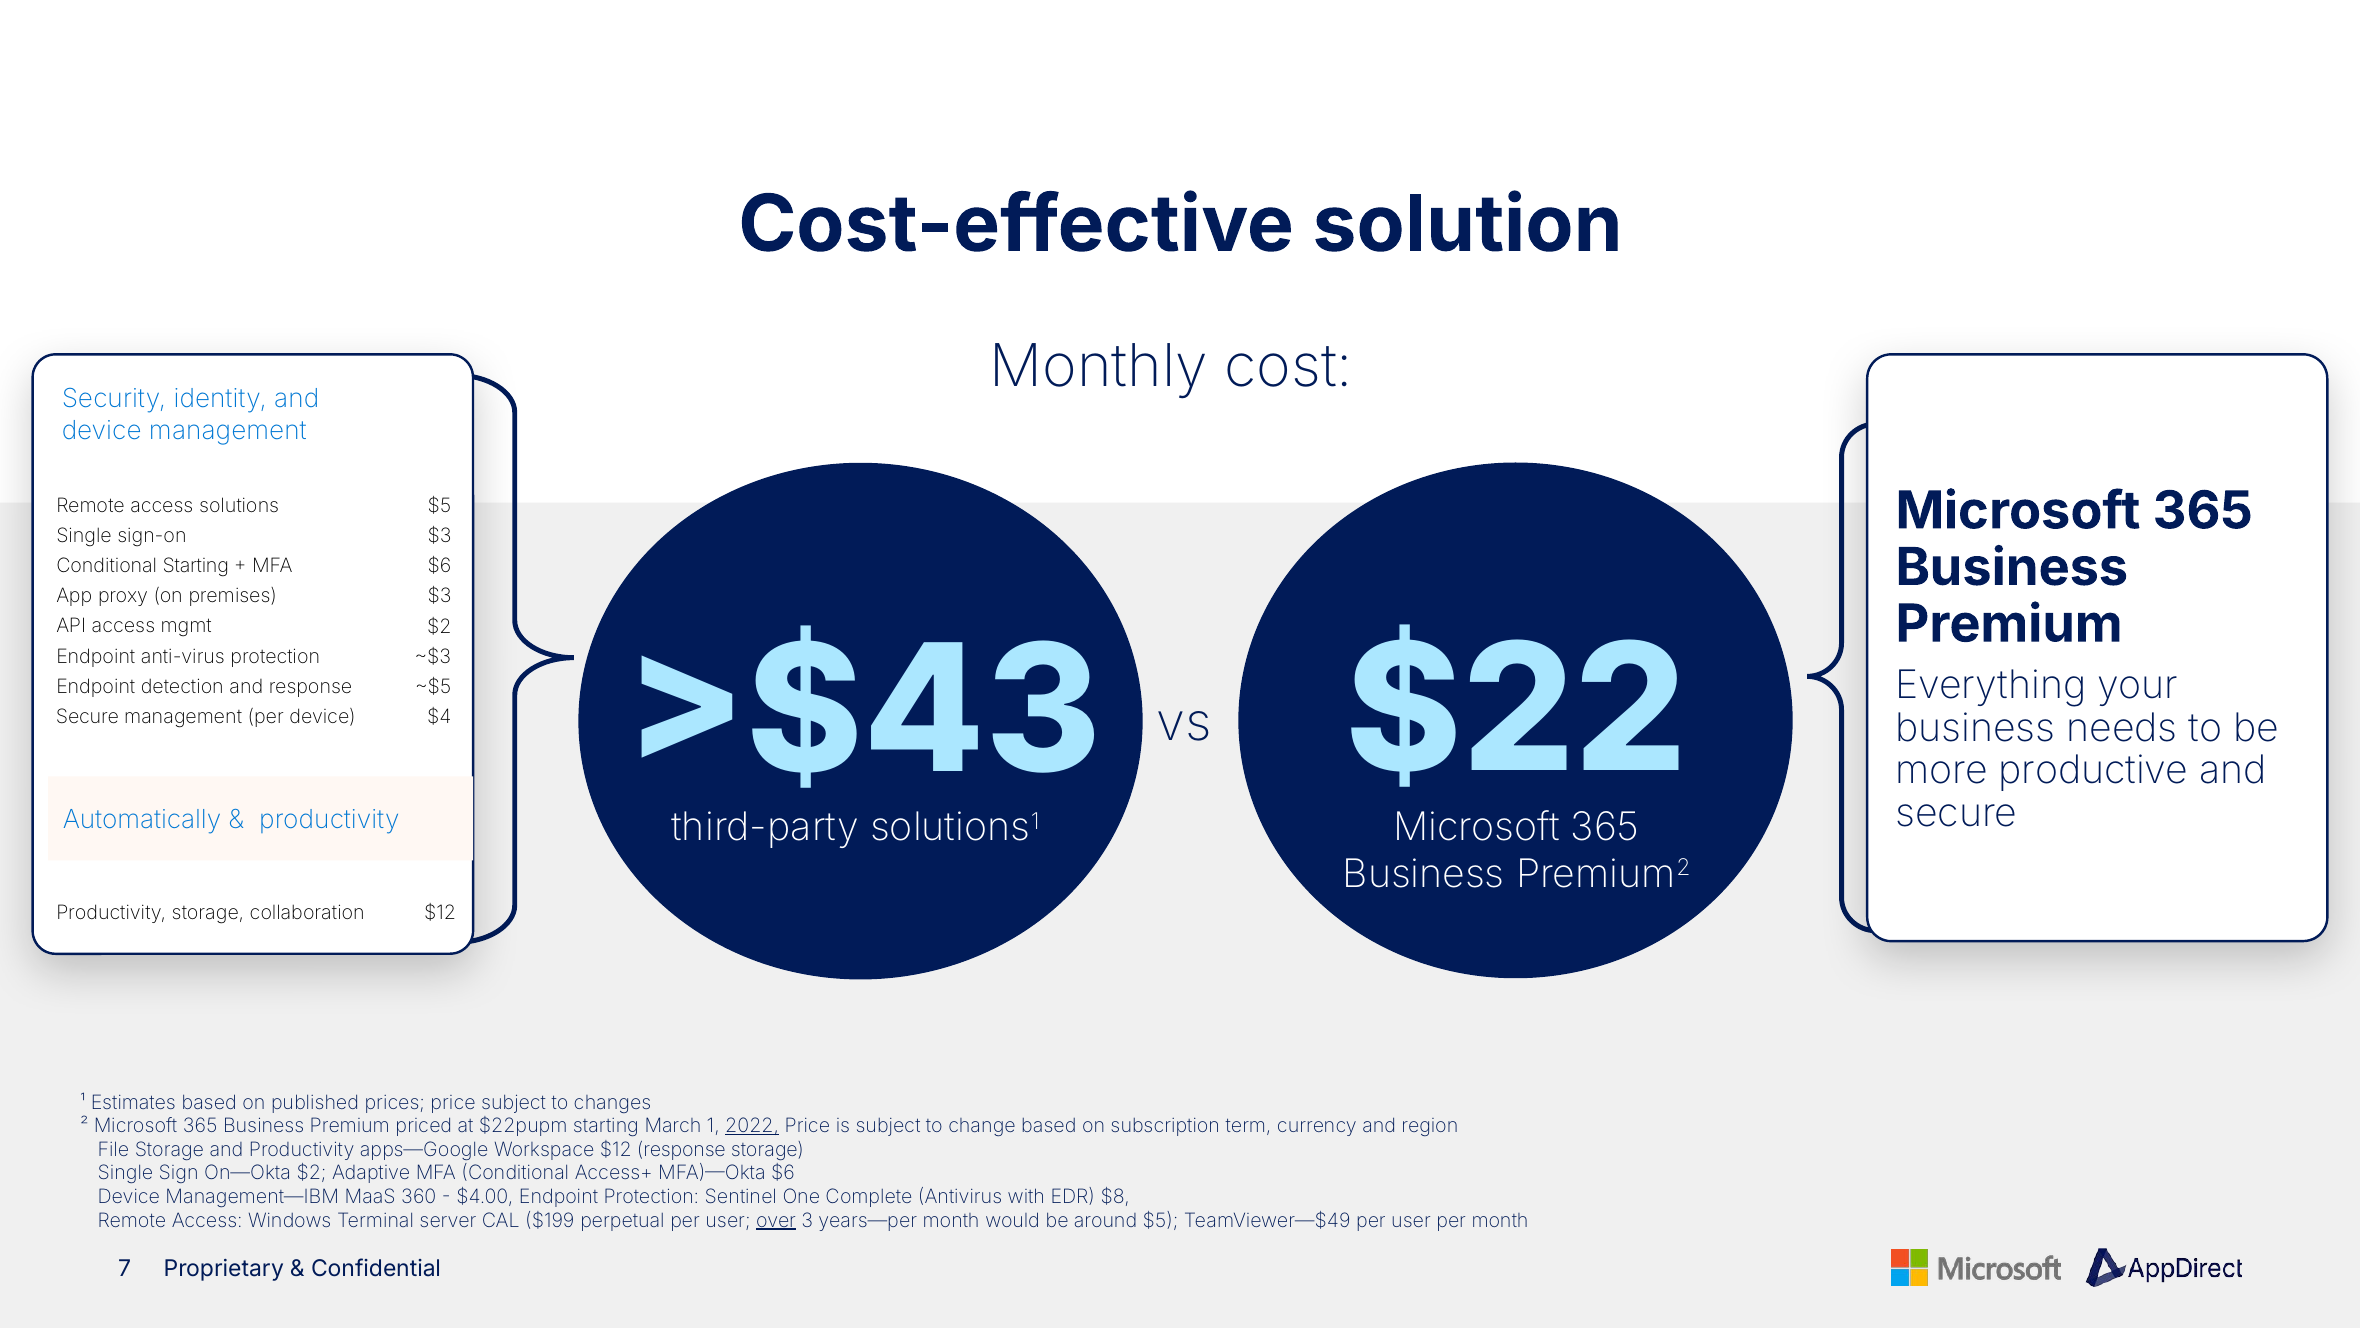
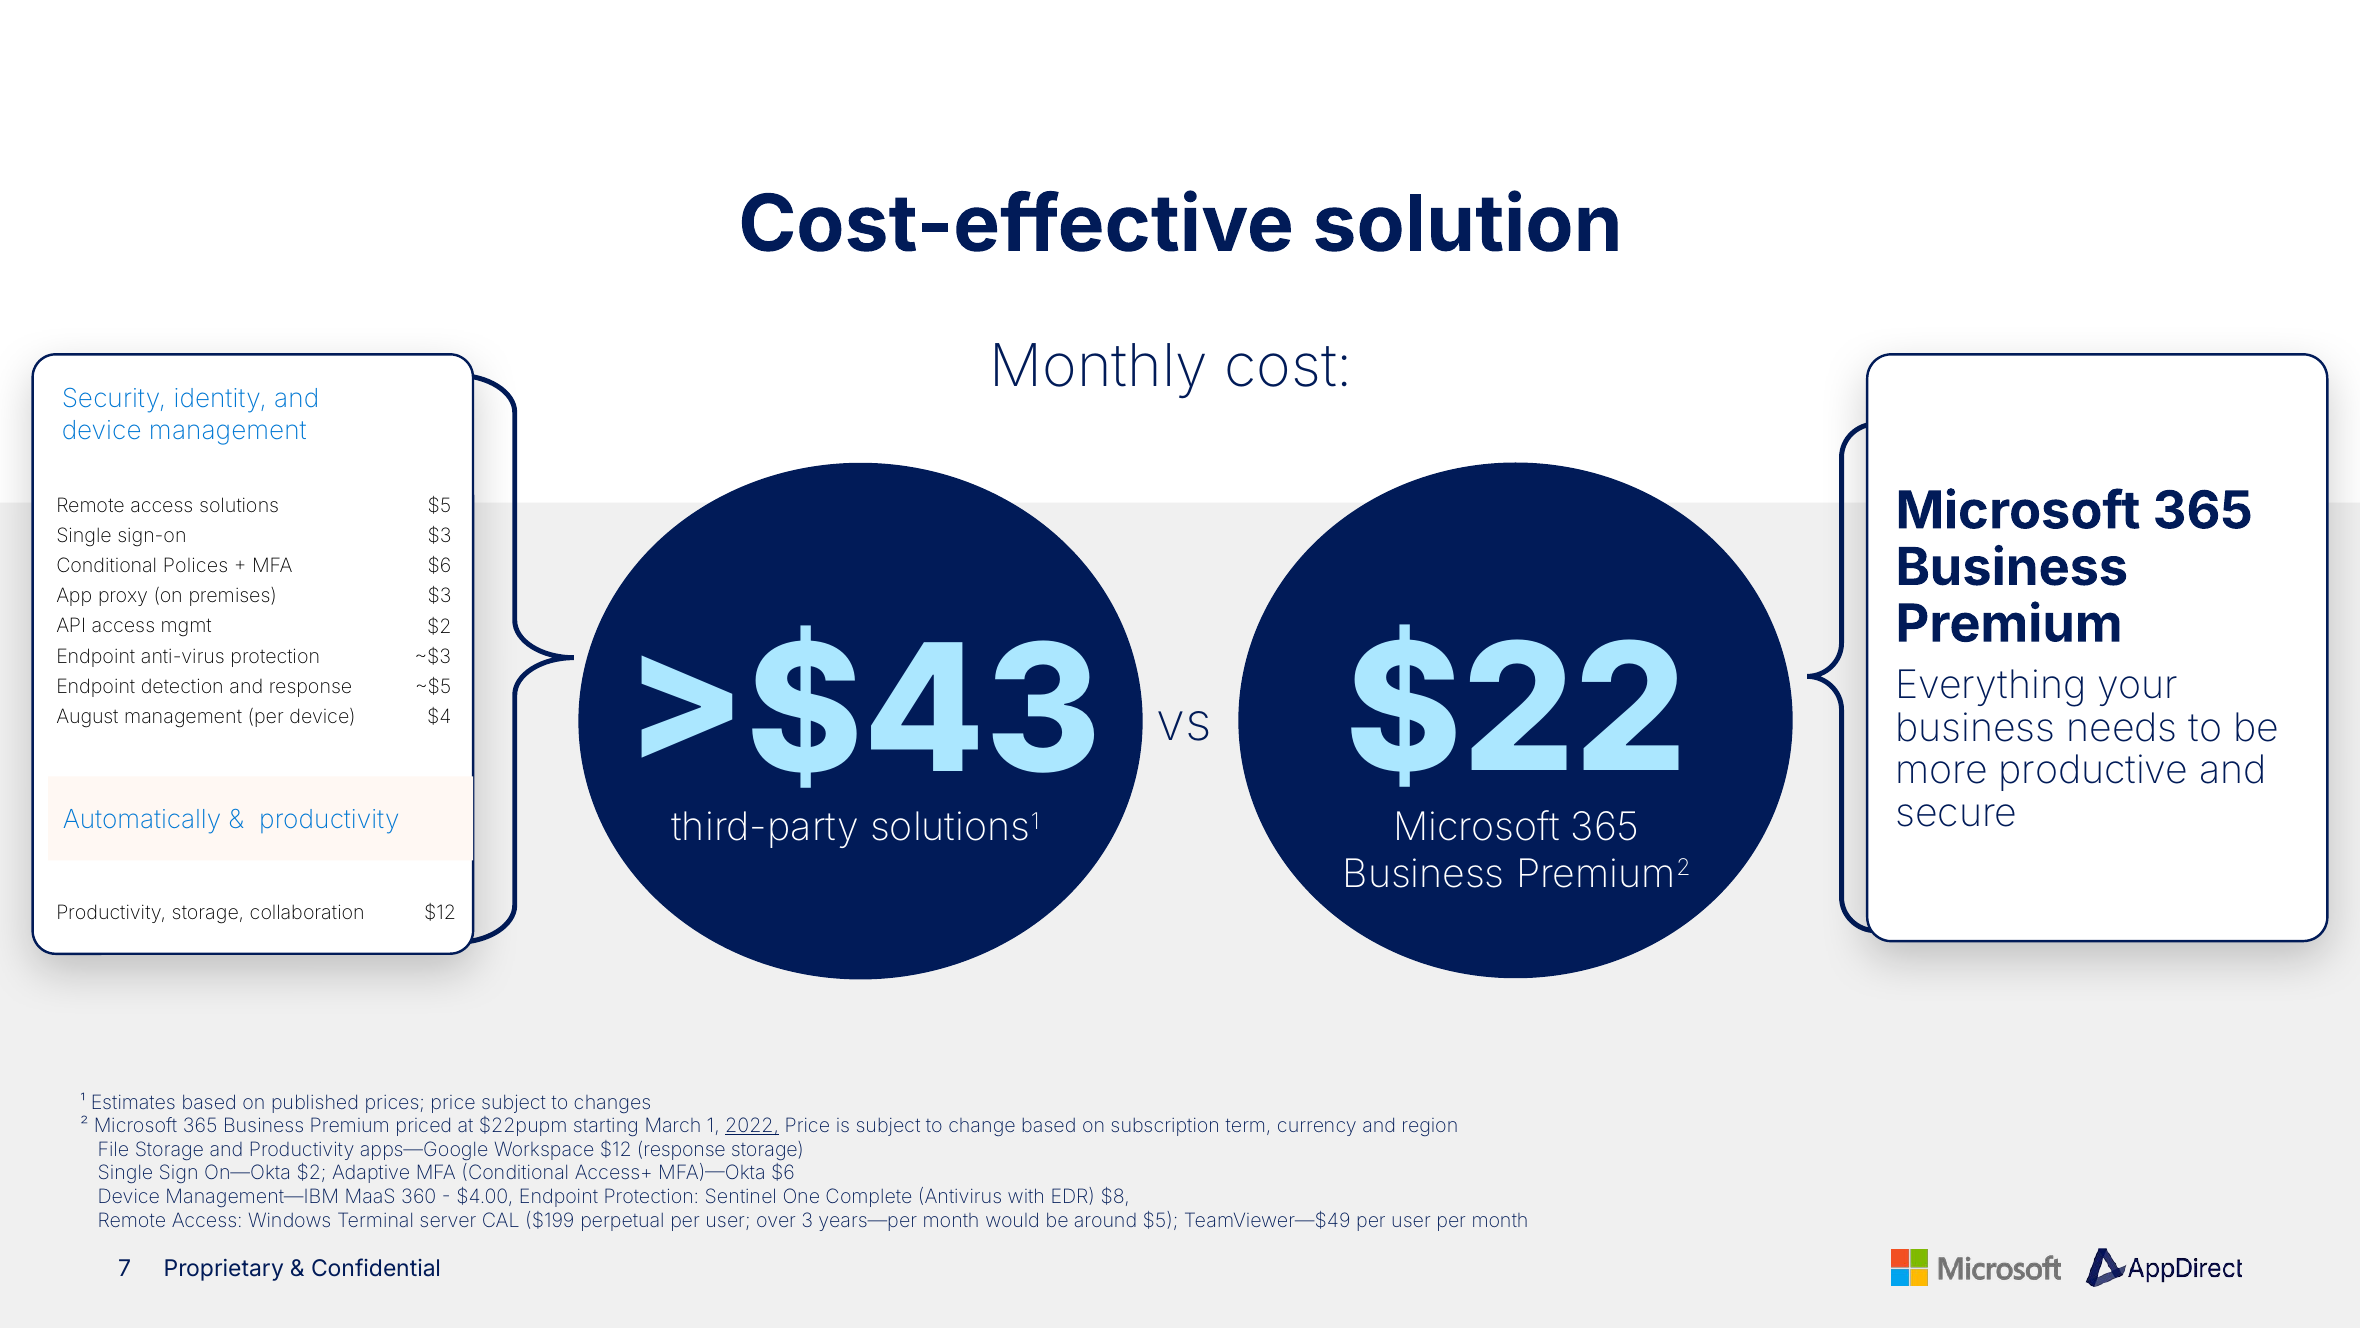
Conditional Starting: Starting -> Polices
Secure at (87, 717): Secure -> August
over underline: present -> none
